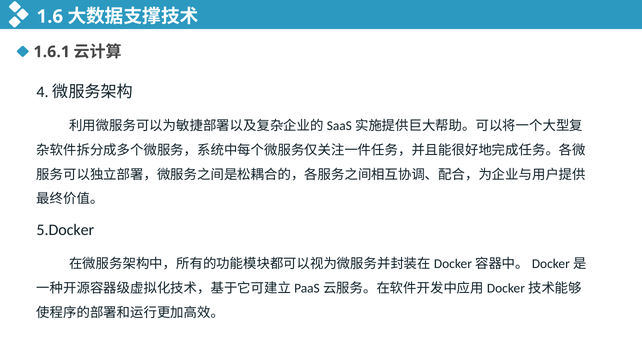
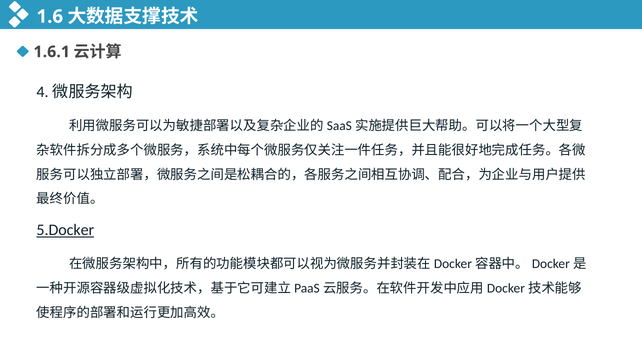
5.Docker underline: none -> present
